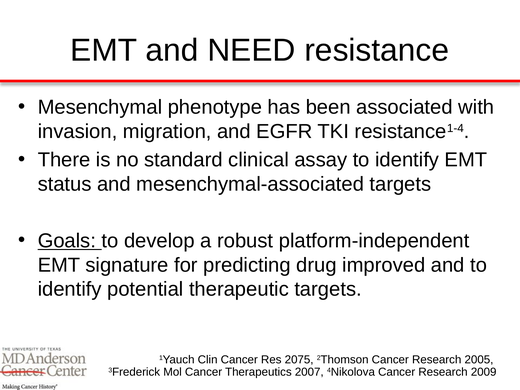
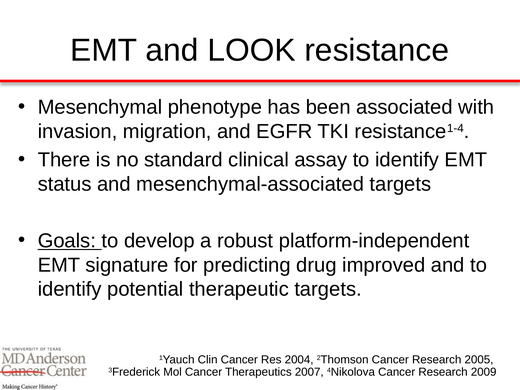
NEED: NEED -> LOOK
2075: 2075 -> 2004
